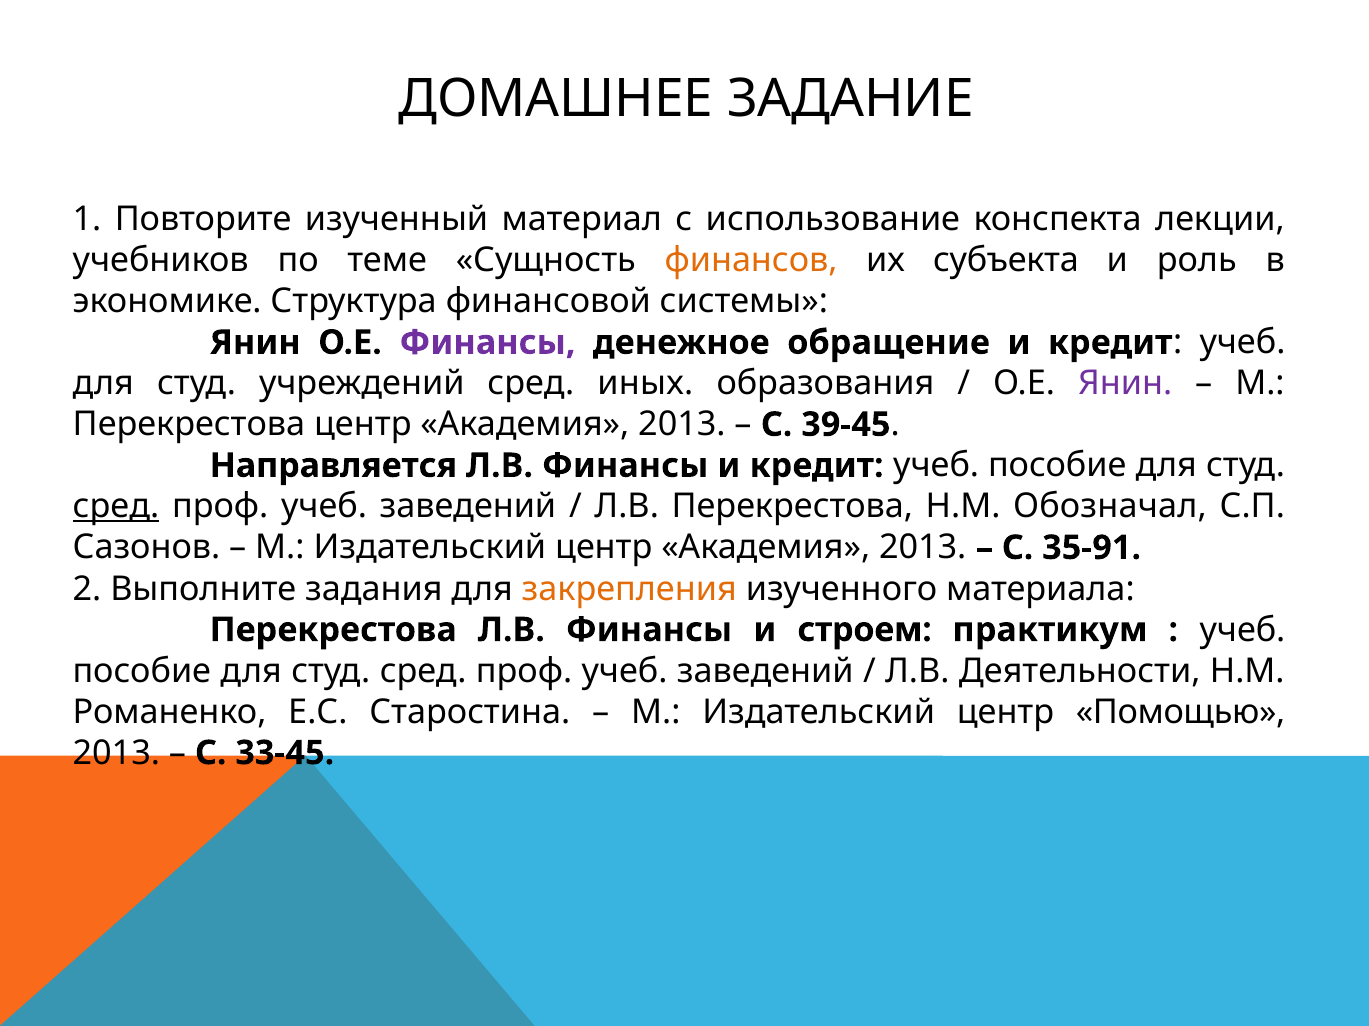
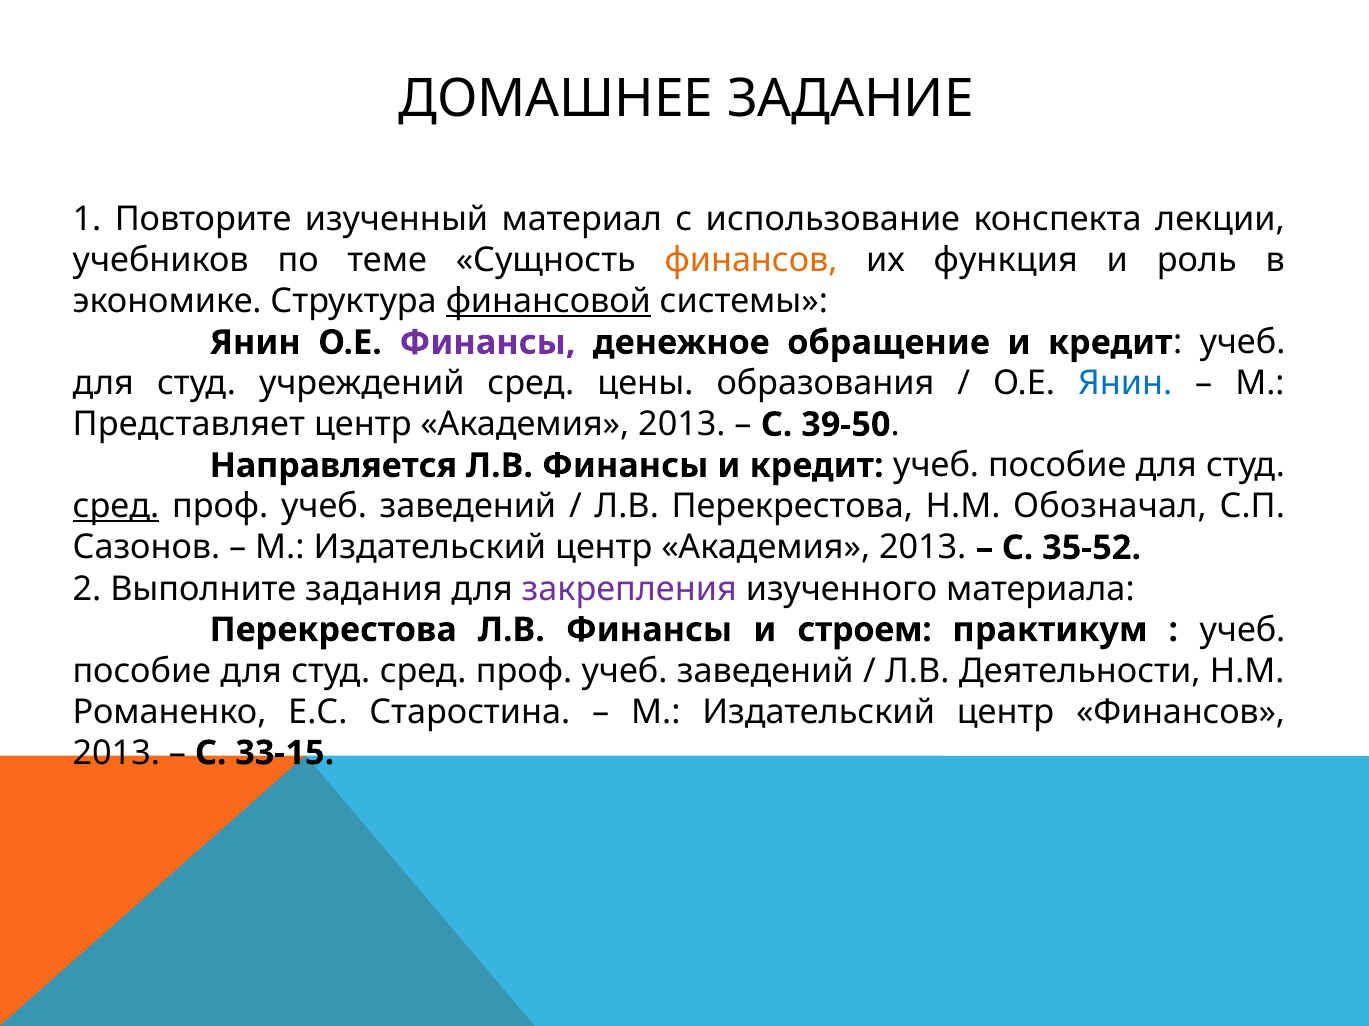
субъекта: субъекта -> функция
финансовой underline: none -> present
иных: иных -> цены
Янин at (1125, 384) colour: purple -> blue
Перекрестова at (189, 425): Перекрестова -> Представляет
39-45: 39-45 -> 39-50
35-91: 35-91 -> 35-52
закрепления colour: orange -> purple
центр Помощью: Помощью -> Финансов
33-45: 33-45 -> 33-15
